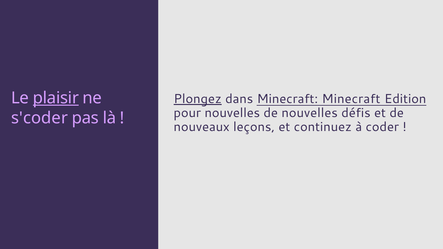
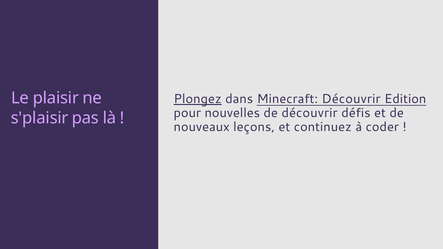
plaisir underline: present -> none
Minecraft Minecraft: Minecraft -> Découvrir
de nouvelles: nouvelles -> découvrir
s'coder: s'coder -> s'plaisir
